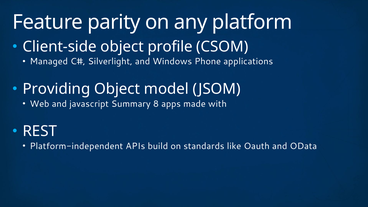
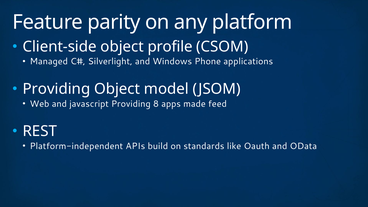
javascript Summary: Summary -> Providing
with: with -> feed
